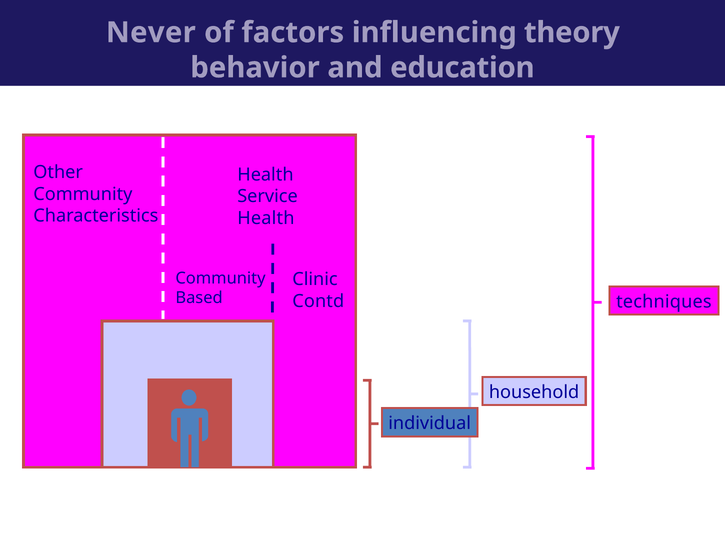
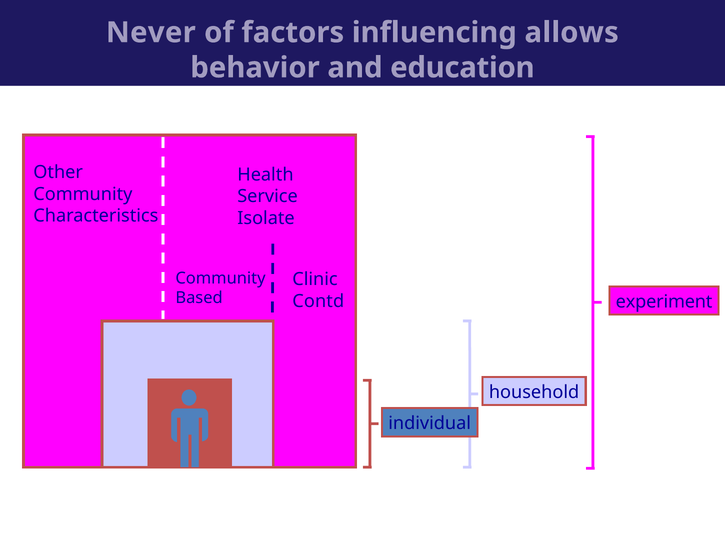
theory: theory -> allows
Health at (266, 218): Health -> Isolate
techniques: techniques -> experiment
